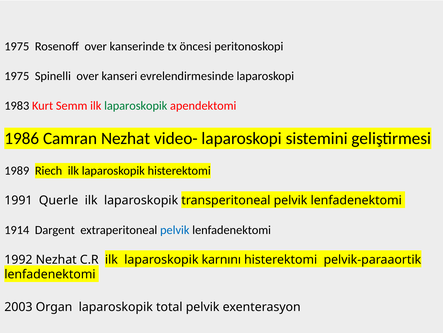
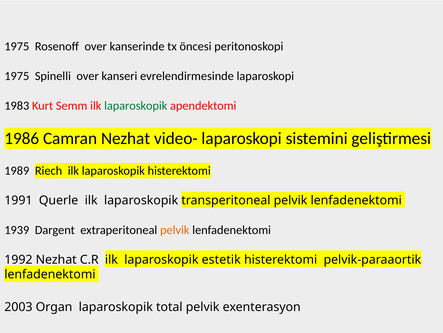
1914: 1914 -> 1939
pelvik at (175, 229) colour: blue -> orange
karnını: karnını -> estetik
